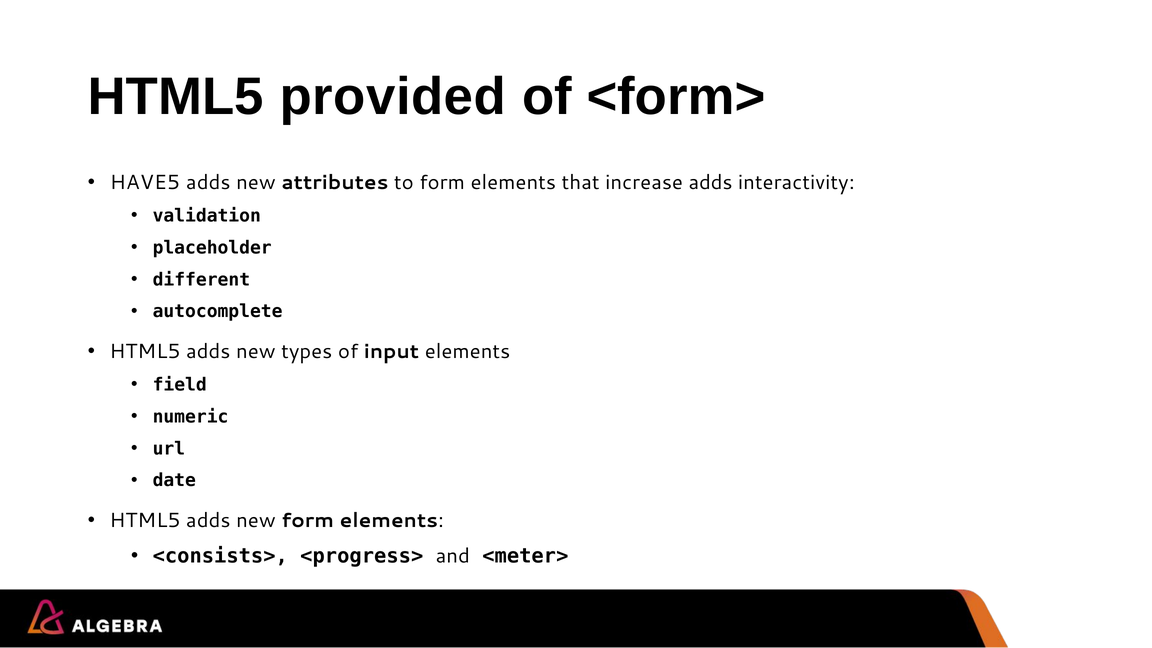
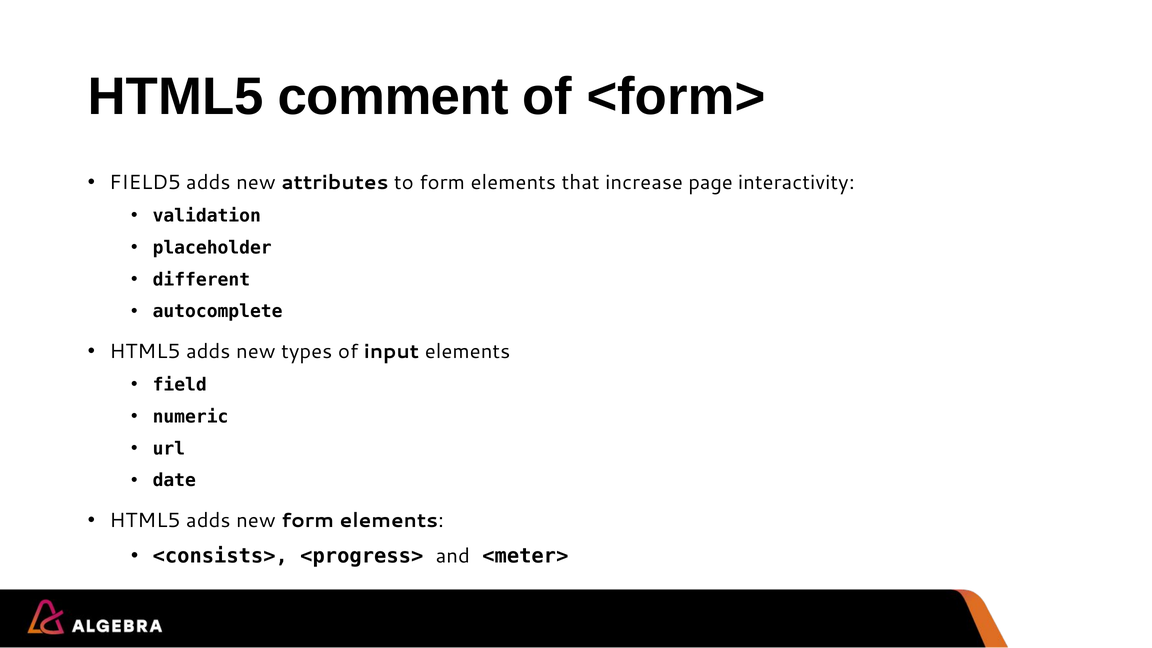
provided: provided -> comment
HAVE5: HAVE5 -> FIELD5
increase adds: adds -> page
